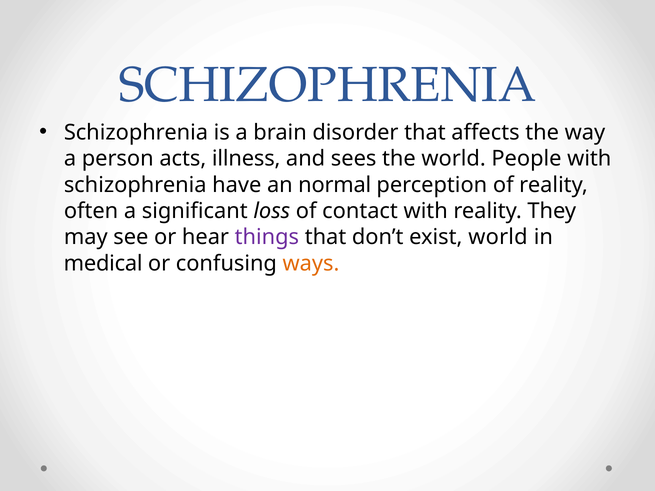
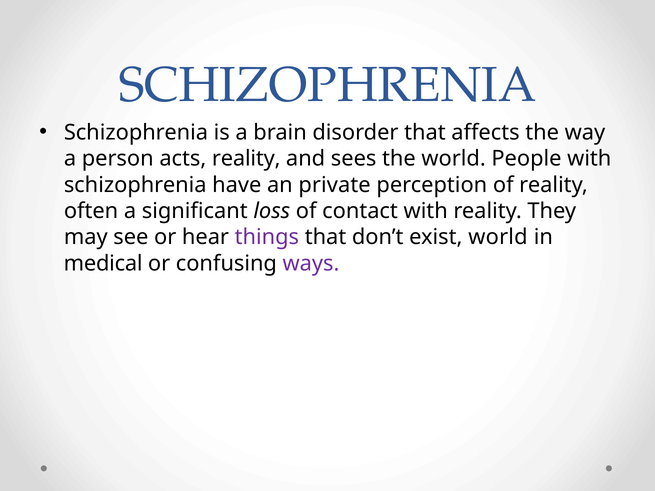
acts illness: illness -> reality
normal: normal -> private
ways colour: orange -> purple
